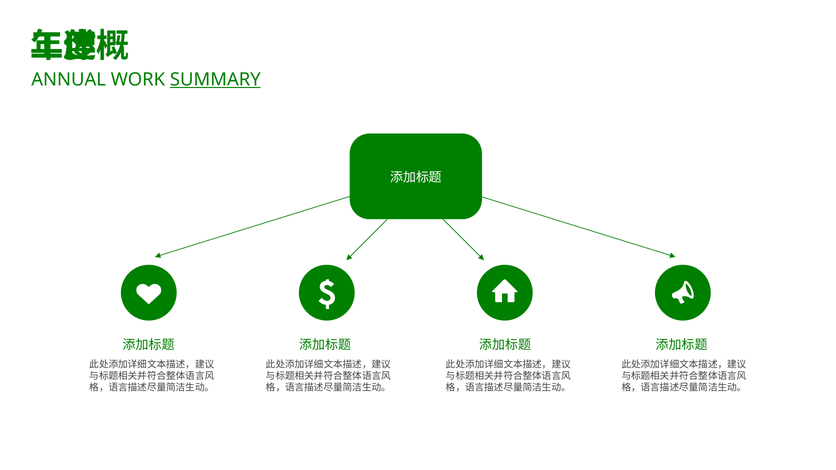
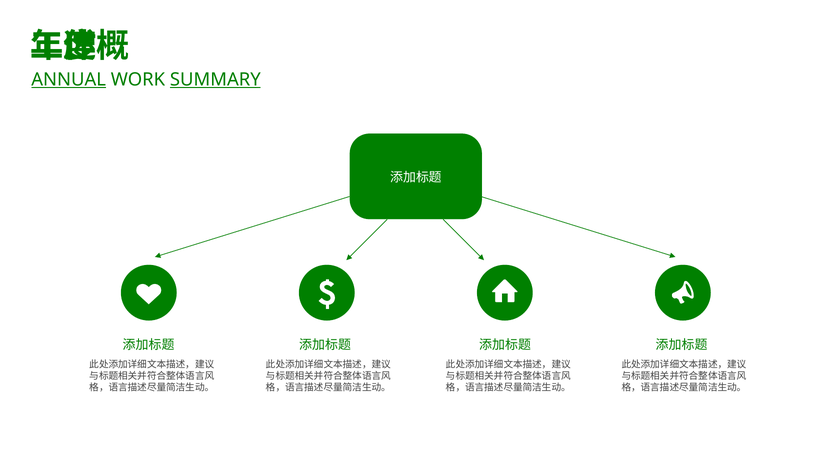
ANNUAL underline: none -> present
